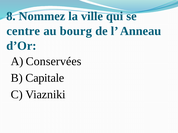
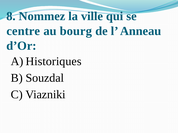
Conservées: Conservées -> Historiques
Capitale: Capitale -> Souzdal
